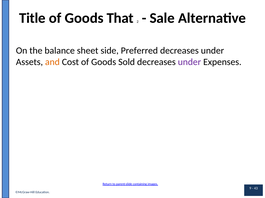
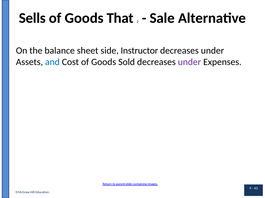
Title: Title -> Sells
Preferred: Preferred -> Instructor
and colour: orange -> blue
